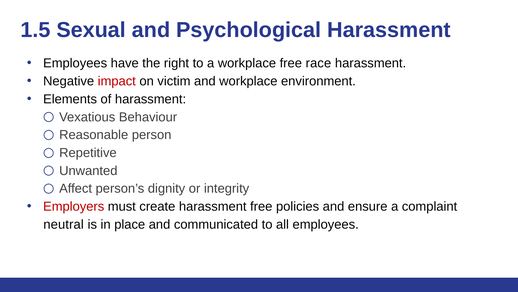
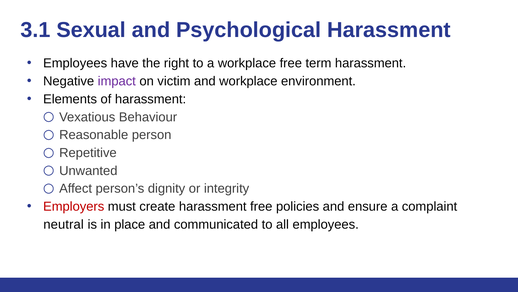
1.5: 1.5 -> 3.1
race: race -> term
impact colour: red -> purple
